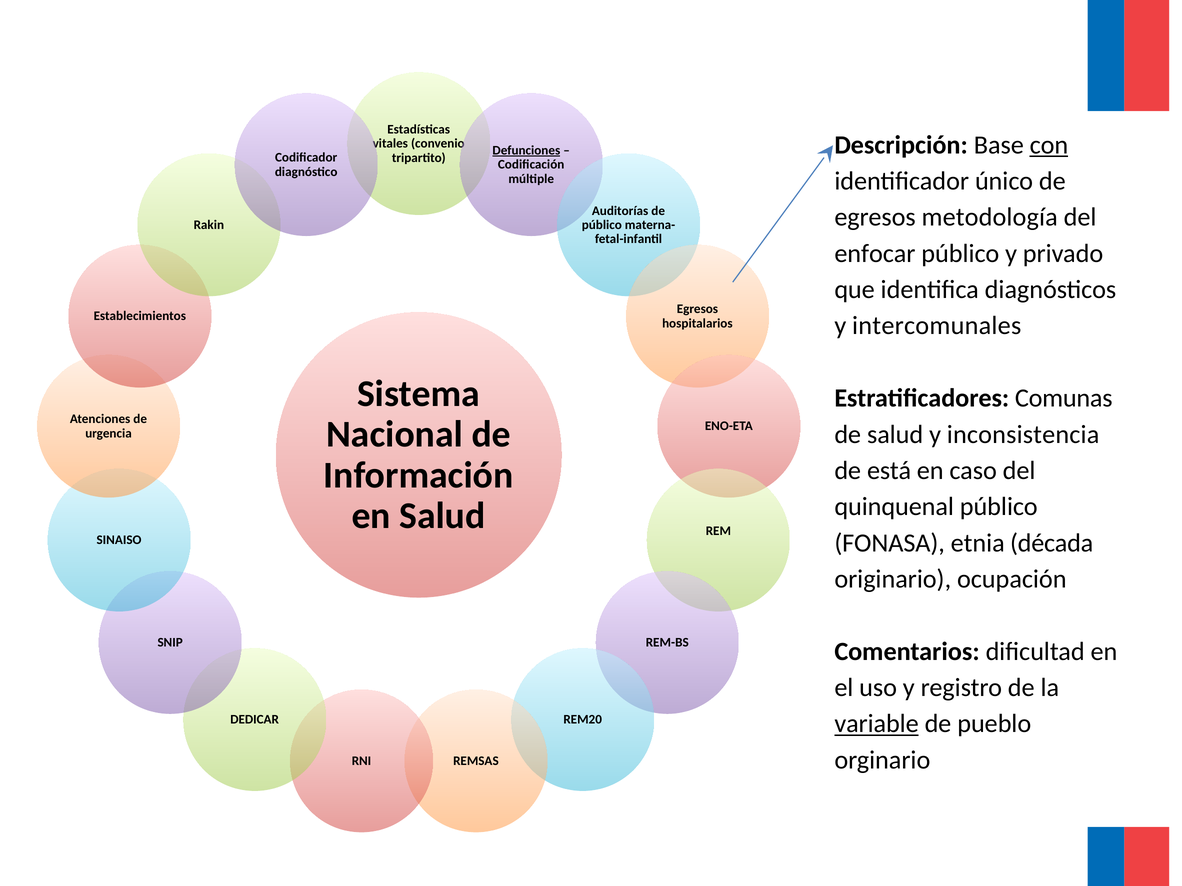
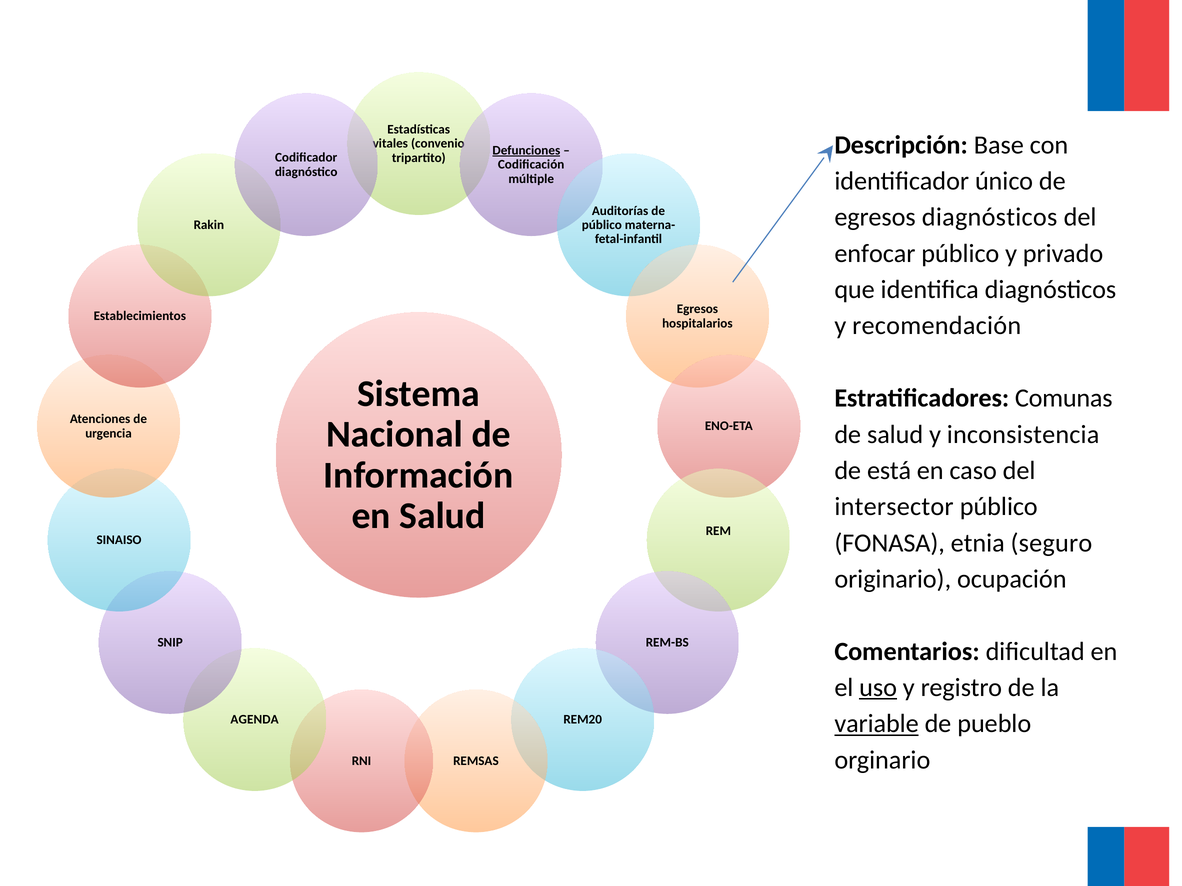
con underline: present -> none
egresos metodología: metodología -> diagnósticos
intercomunales: intercomunales -> recomendación
quinquenal: quinquenal -> intersector
década: década -> seguro
uso underline: none -> present
DEDICAR: DEDICAR -> AGENDA
